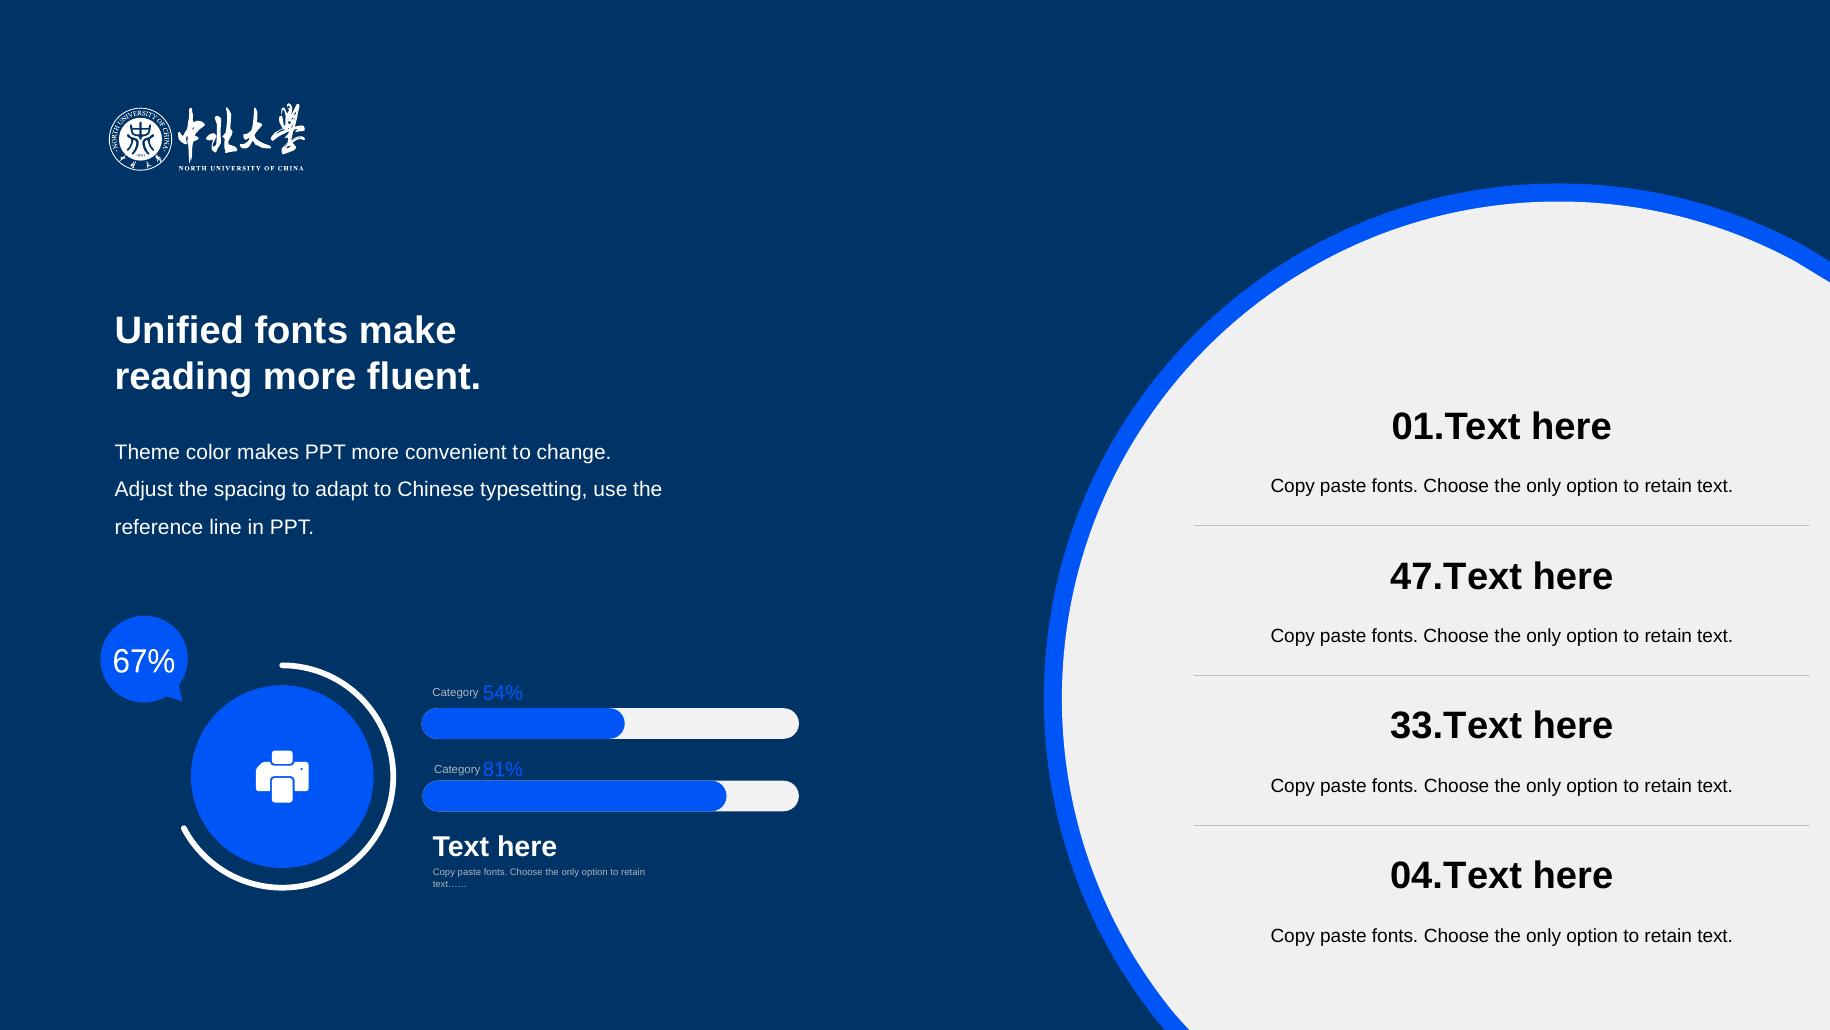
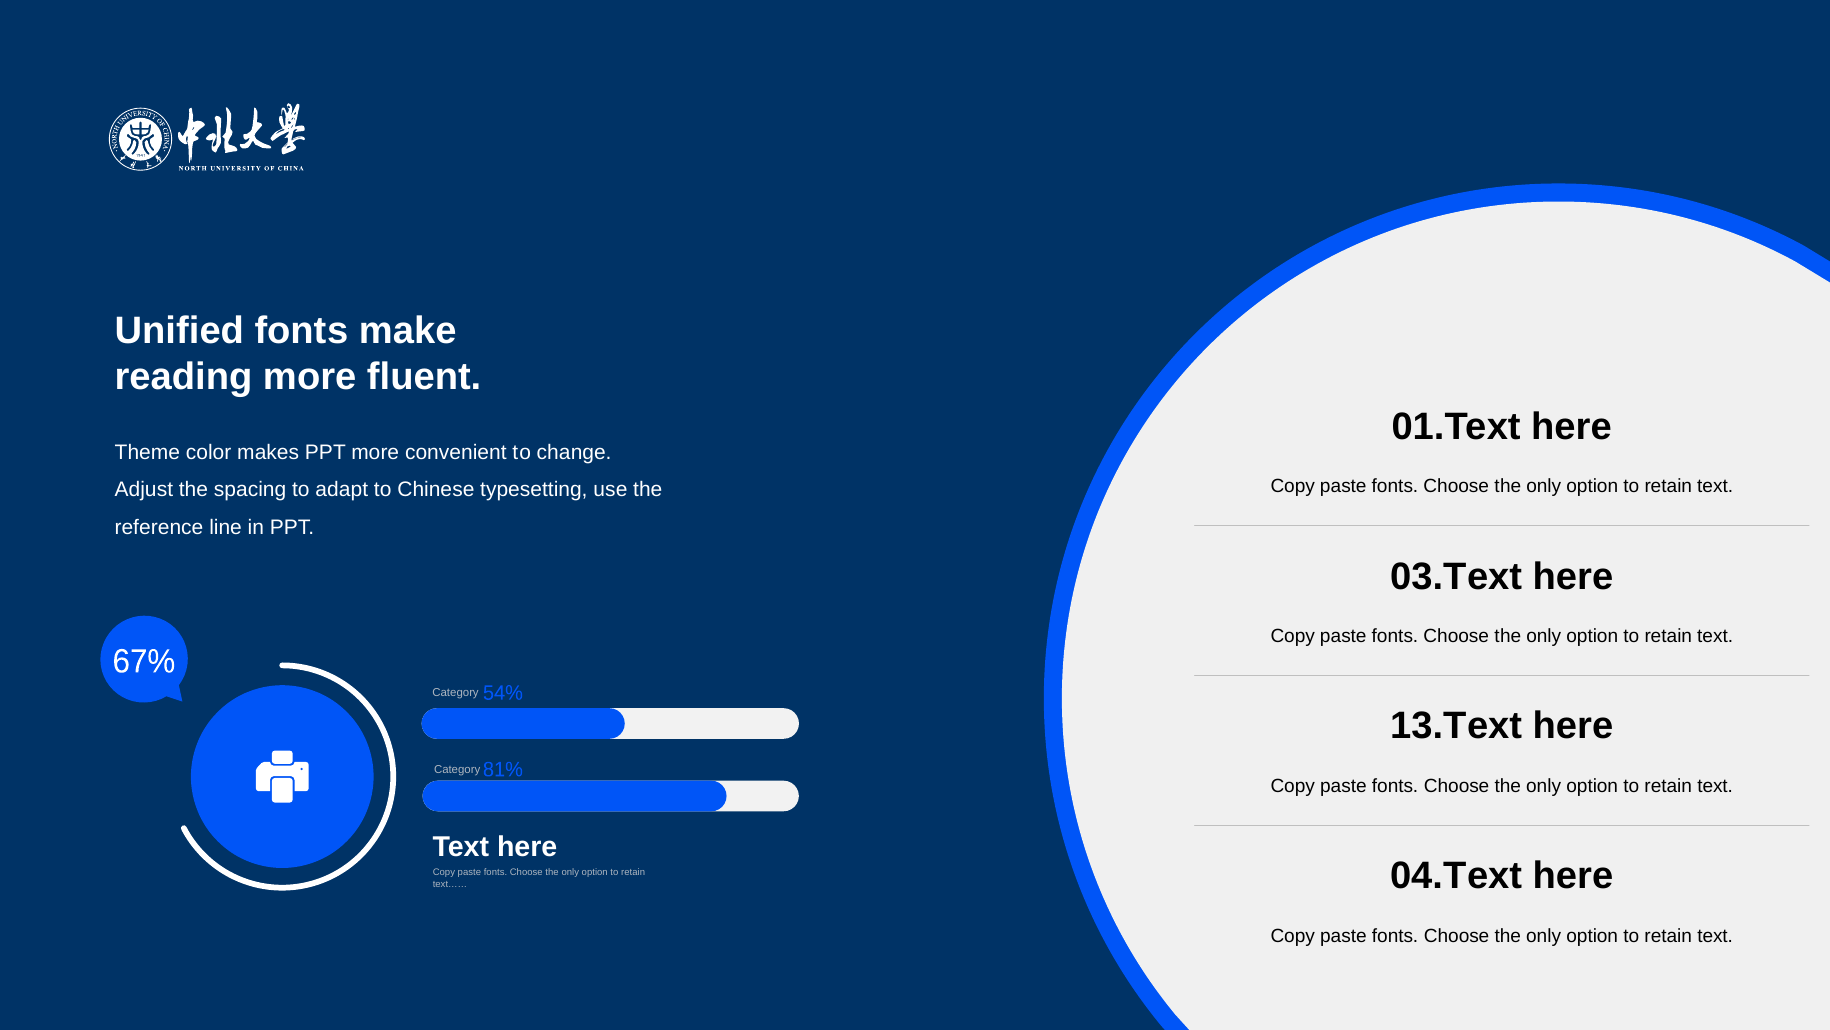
47.T: 47.T -> 03.T
33.T: 33.T -> 13.T
